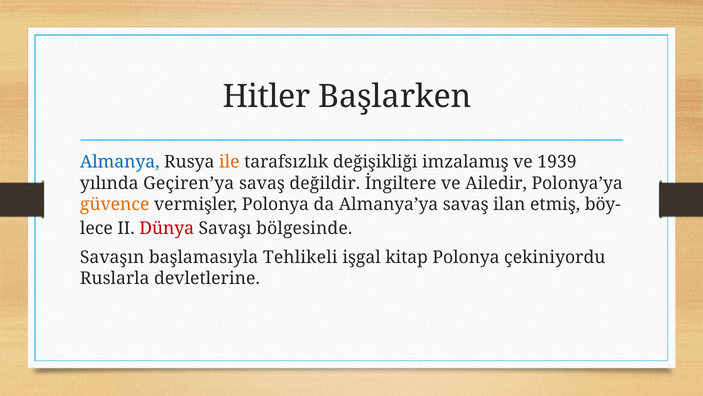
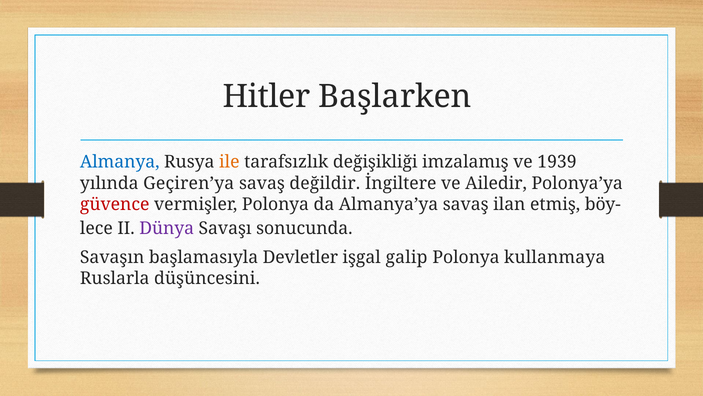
güvence colour: orange -> red
Dünya colour: red -> purple
bölgesinde: bölgesinde -> sonucunda
Tehlikeli: Tehlikeli -> Devletler
kitap: kitap -> galip
çekiniyordu: çekiniyordu -> kullanmaya
devletlerine: devletlerine -> düşüncesini
